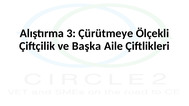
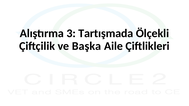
Çürütmeye: Çürütmeye -> Tartışmada
